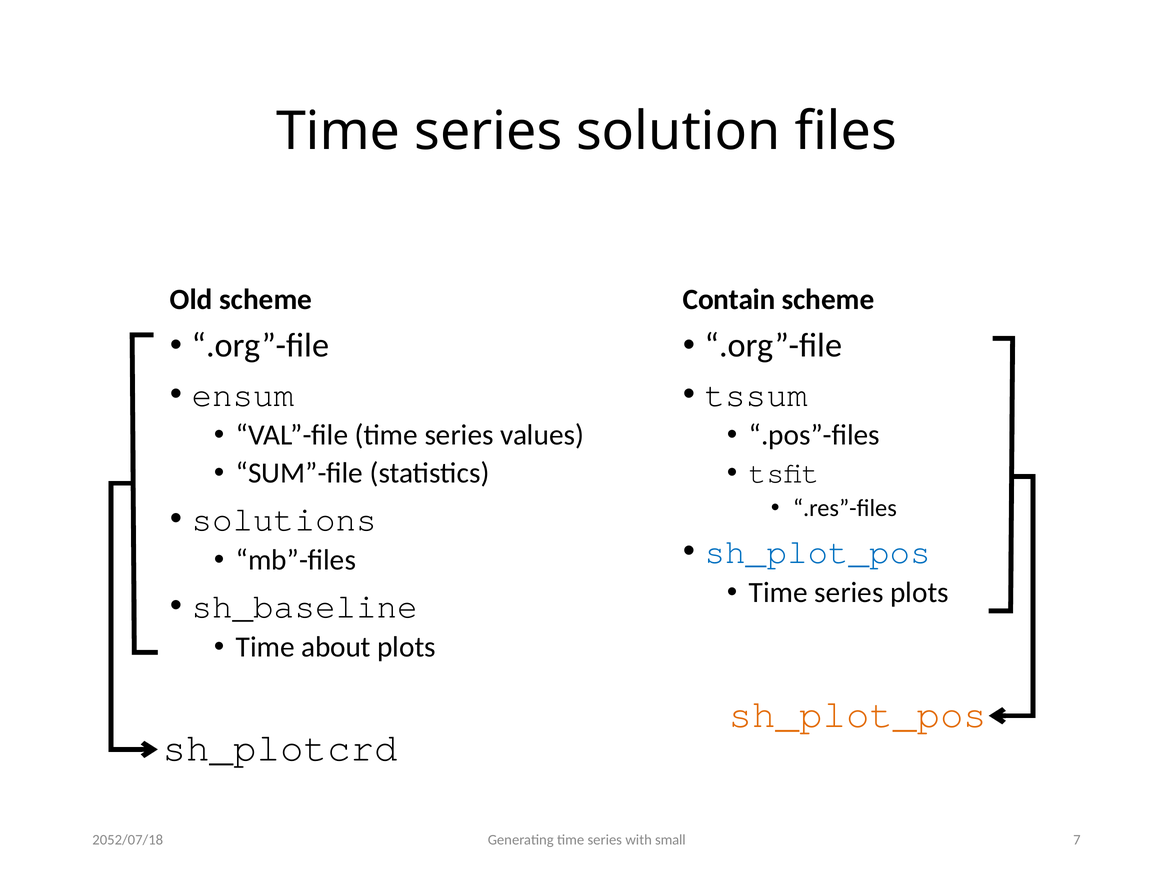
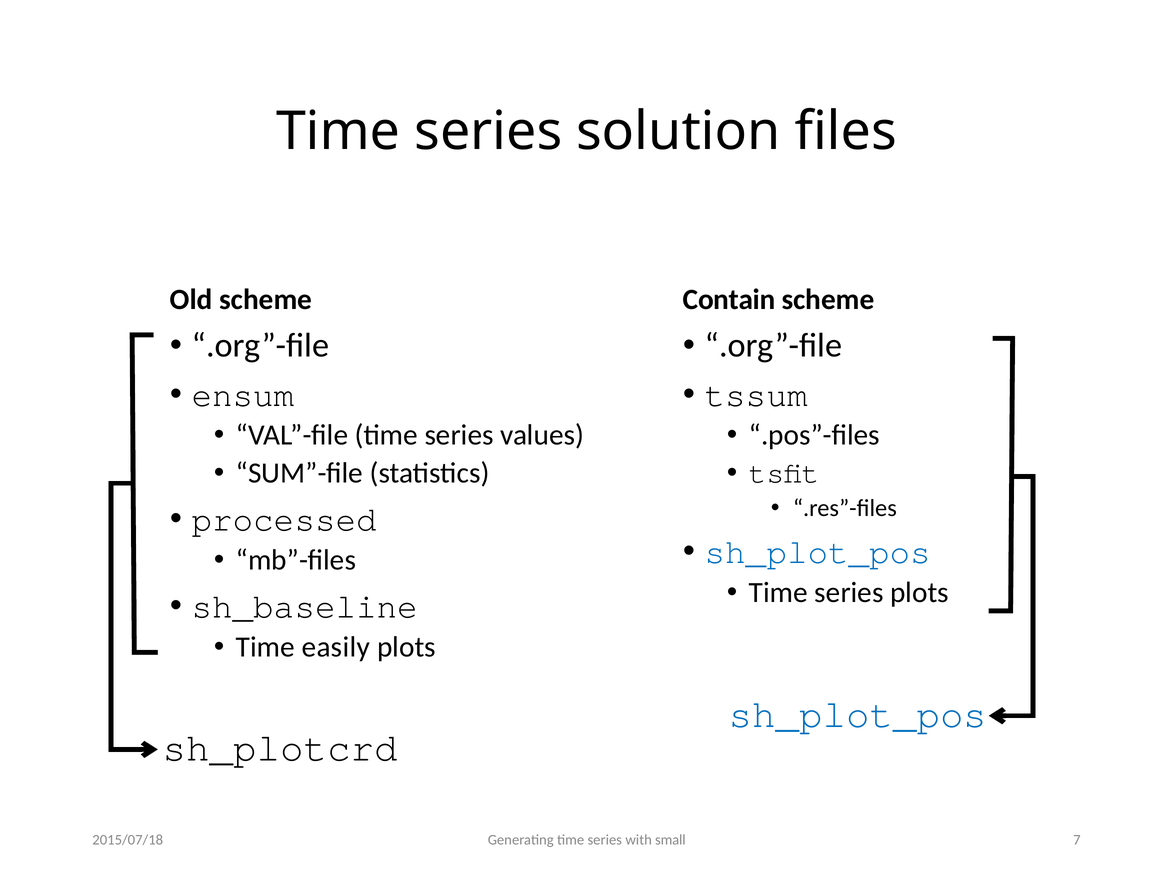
solutions: solutions -> processed
about: about -> easily
sh_plot_pos at (858, 714) colour: orange -> blue
2052/07/18: 2052/07/18 -> 2015/07/18
